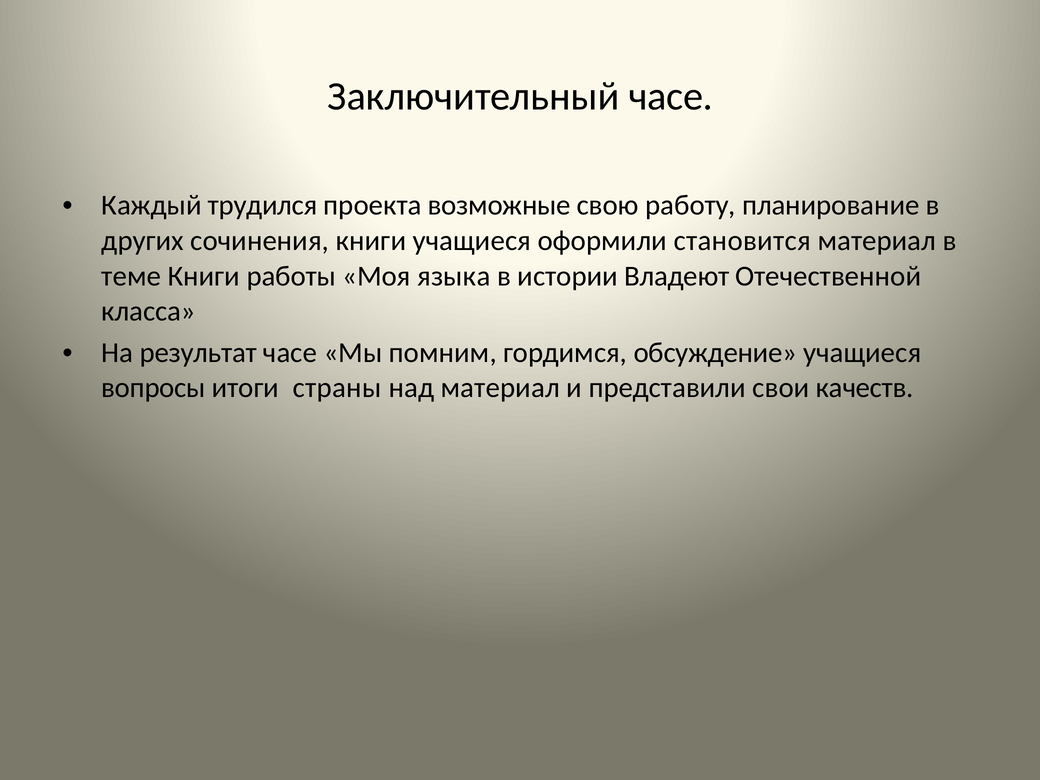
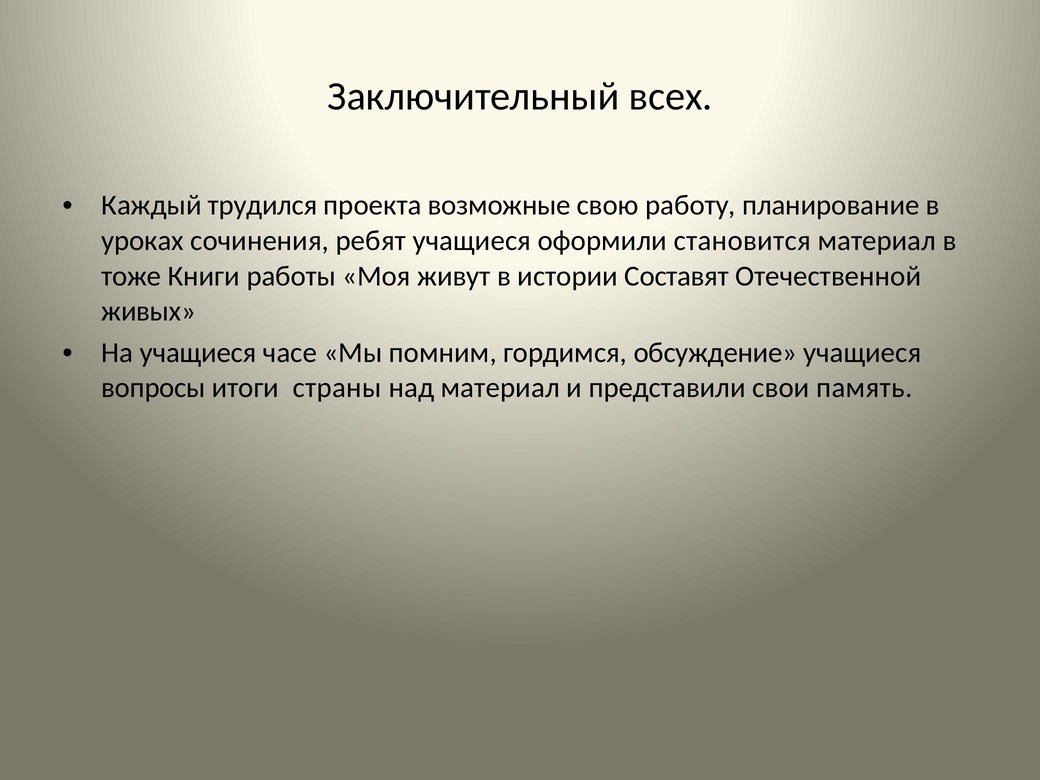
Заключительный часе: часе -> всех
других: других -> уроках
сочинения книги: книги -> ребят
теме: теме -> тоже
языка: языка -> живут
Владеют: Владеют -> Составят
класса: класса -> живых
На результат: результат -> учащиеся
качеств: качеств -> память
